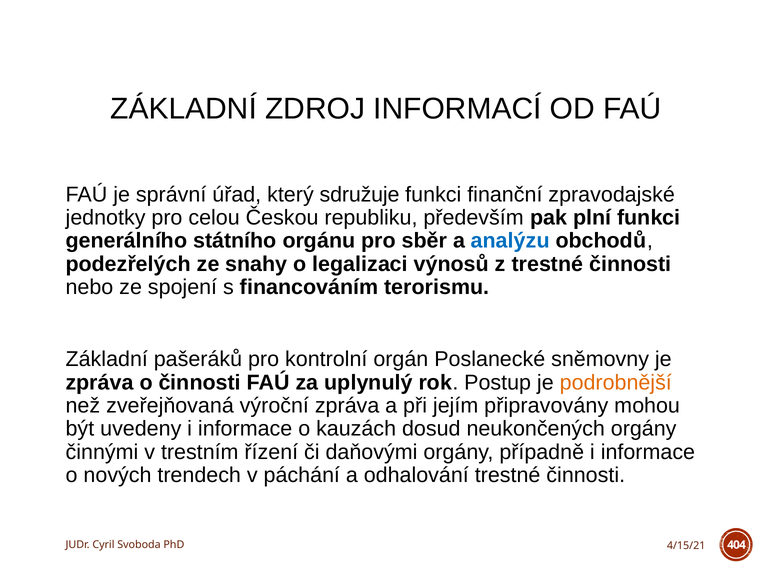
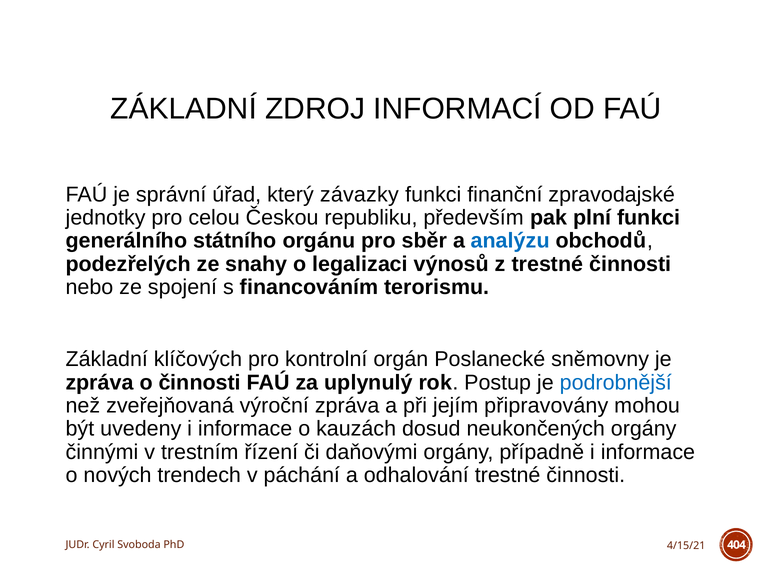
sdružuje: sdružuje -> závazky
pašeráků: pašeráků -> klíčových
podrobnější colour: orange -> blue
